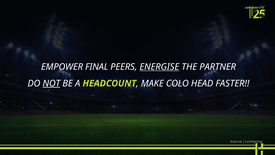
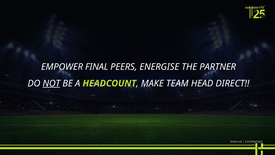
ENERGISE underline: present -> none
COLO: COLO -> TEAM
FASTER: FASTER -> DIRECT
